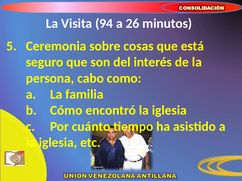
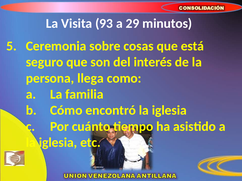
94: 94 -> 93
26: 26 -> 29
cabo: cabo -> llega
